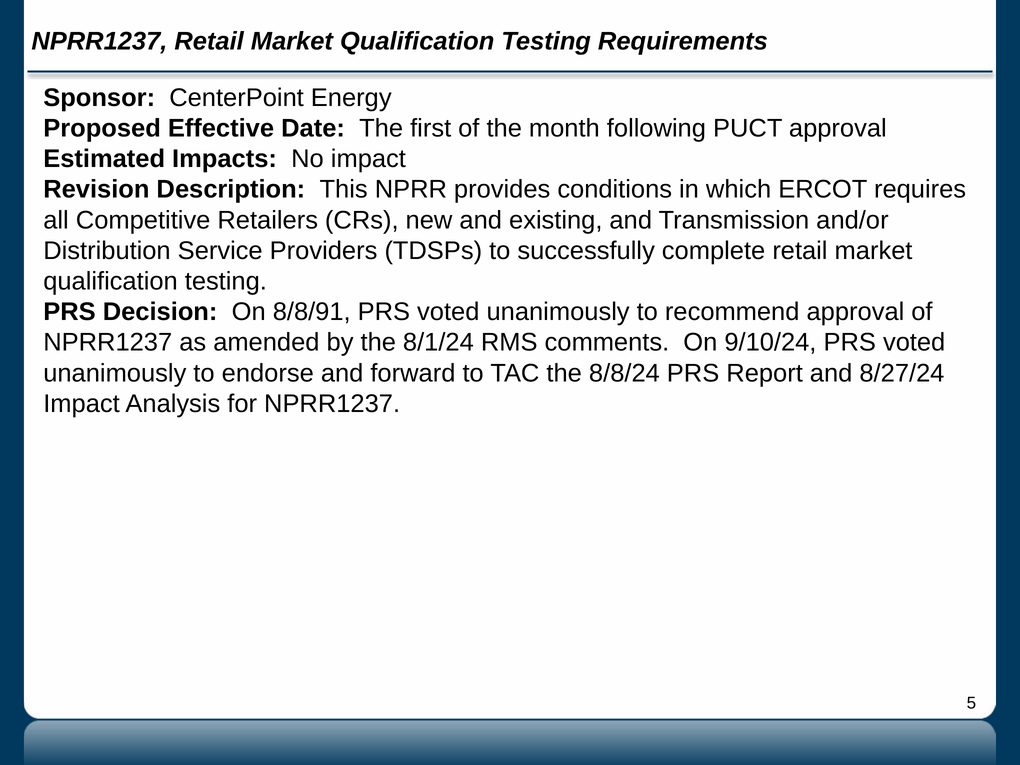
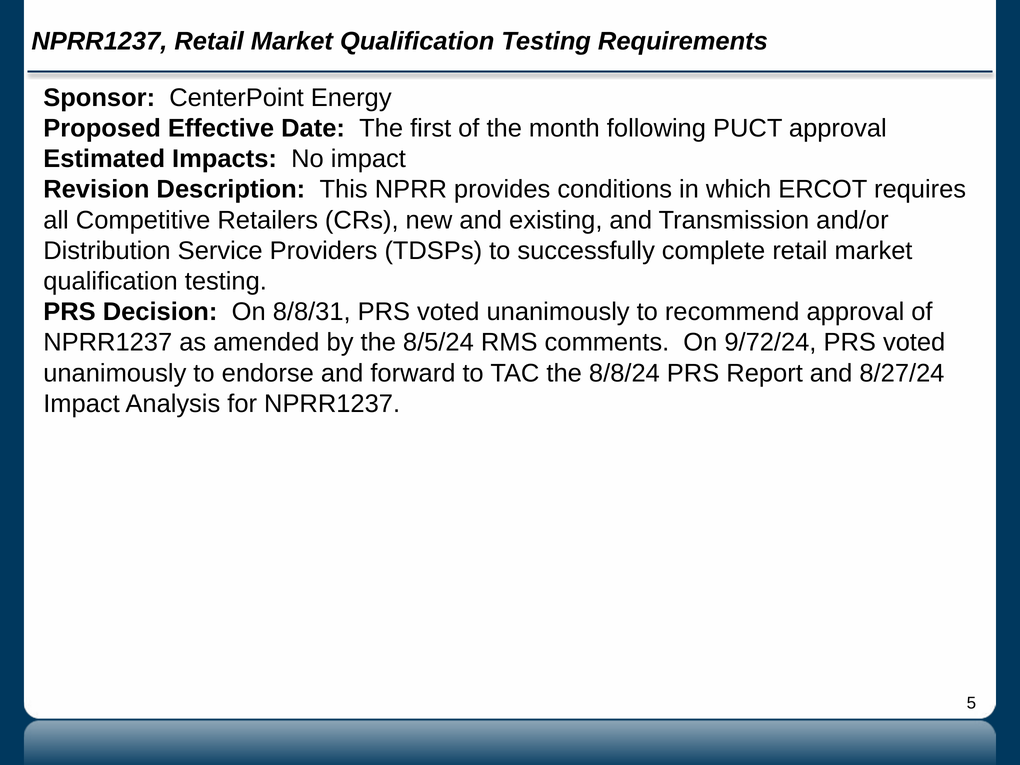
8/8/91: 8/8/91 -> 8/8/31
8/1/24: 8/1/24 -> 8/5/24
9/10/24: 9/10/24 -> 9/72/24
